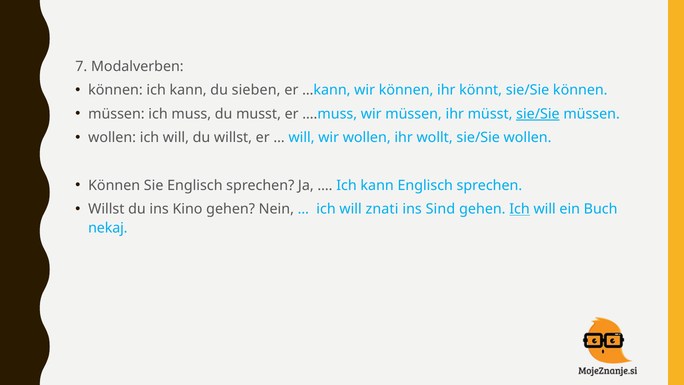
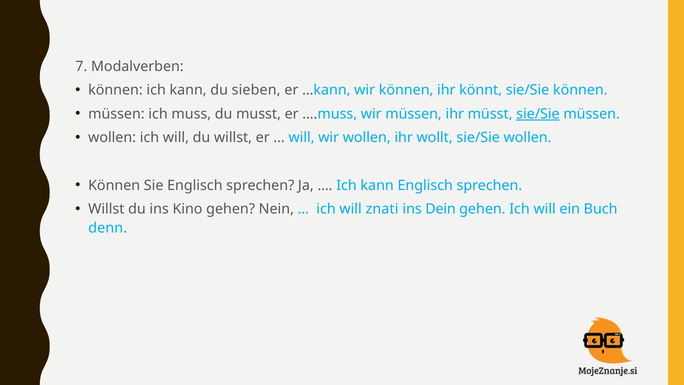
Sind: Sind -> Dein
Ich at (520, 209) underline: present -> none
nekaj: nekaj -> denn
